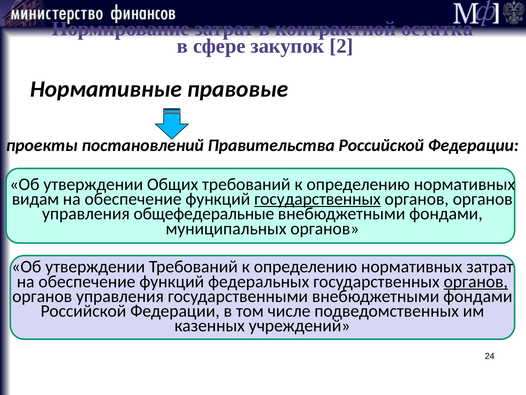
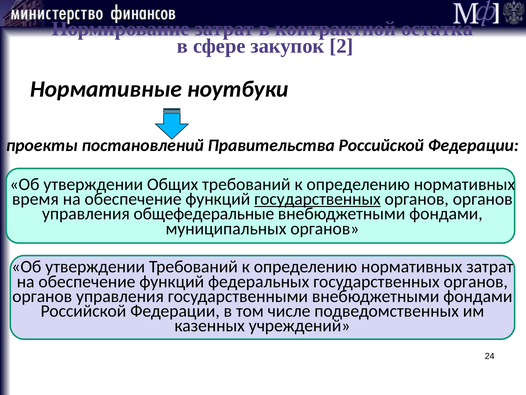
правовые: правовые -> ноутбуки
видам: видам -> время
органов at (476, 281) underline: present -> none
